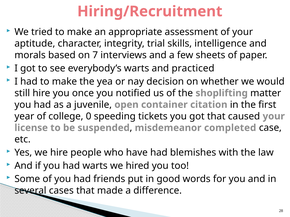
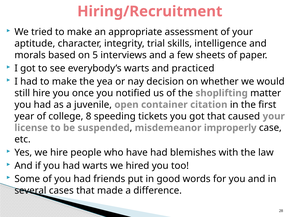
7: 7 -> 5
0: 0 -> 8
completed: completed -> improperly
